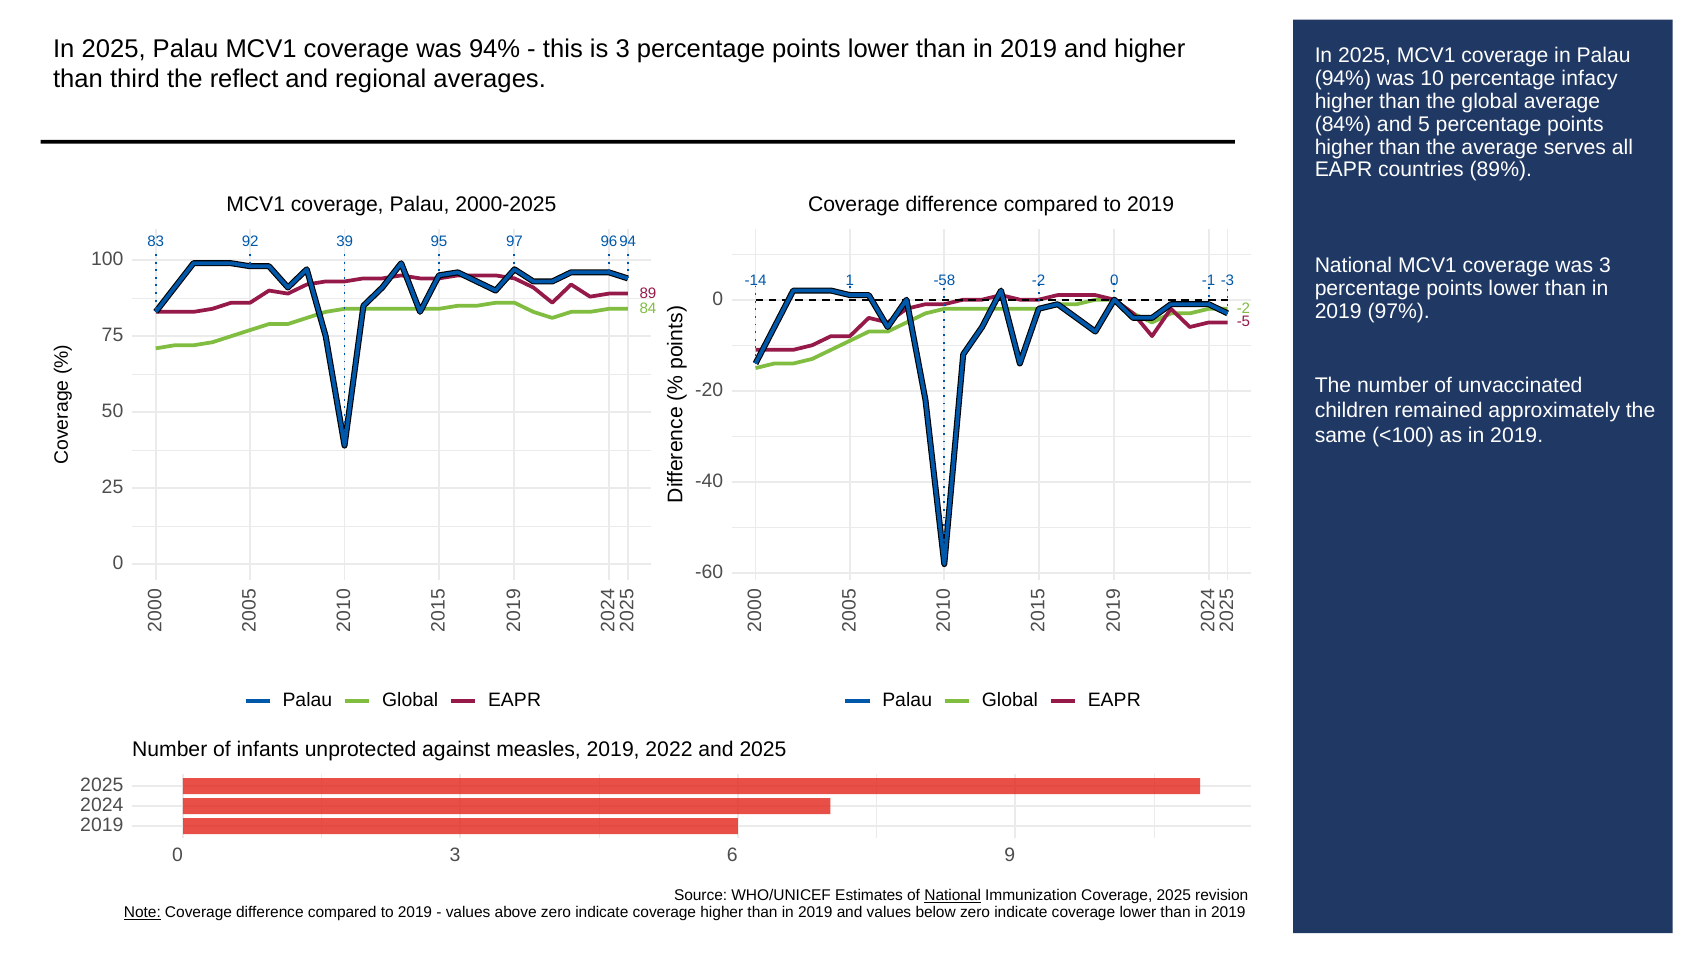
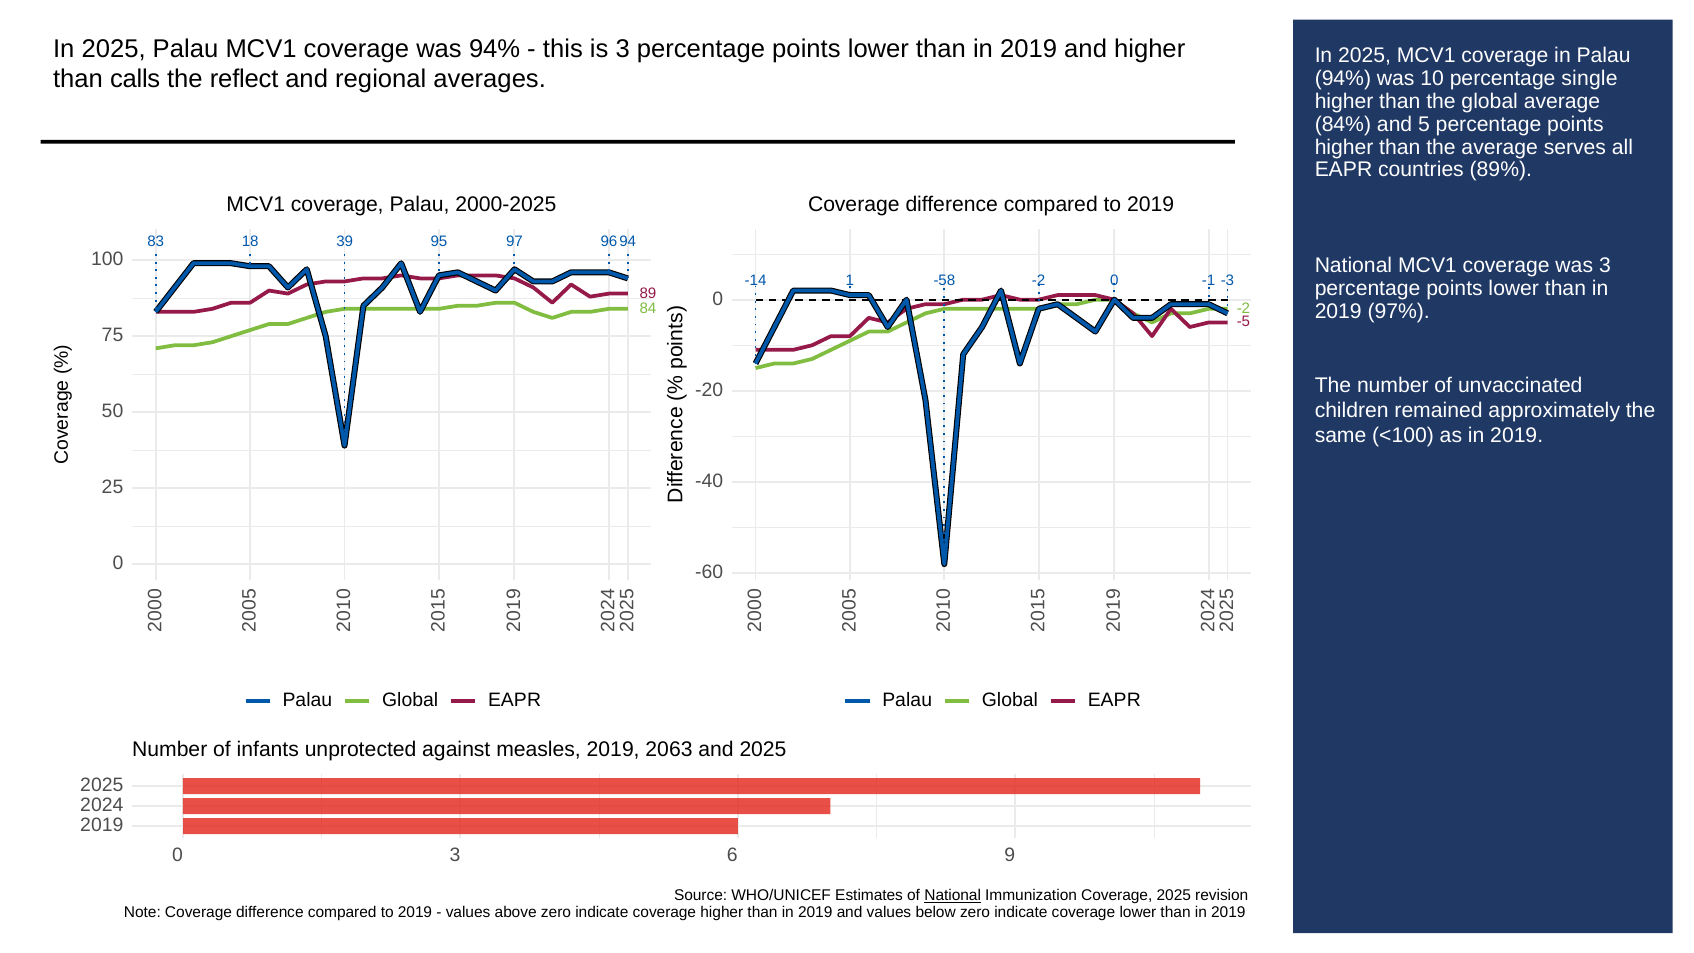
third: third -> calls
infacy: infacy -> single
92: 92 -> 18
2022: 2022 -> 2063
Note underline: present -> none
